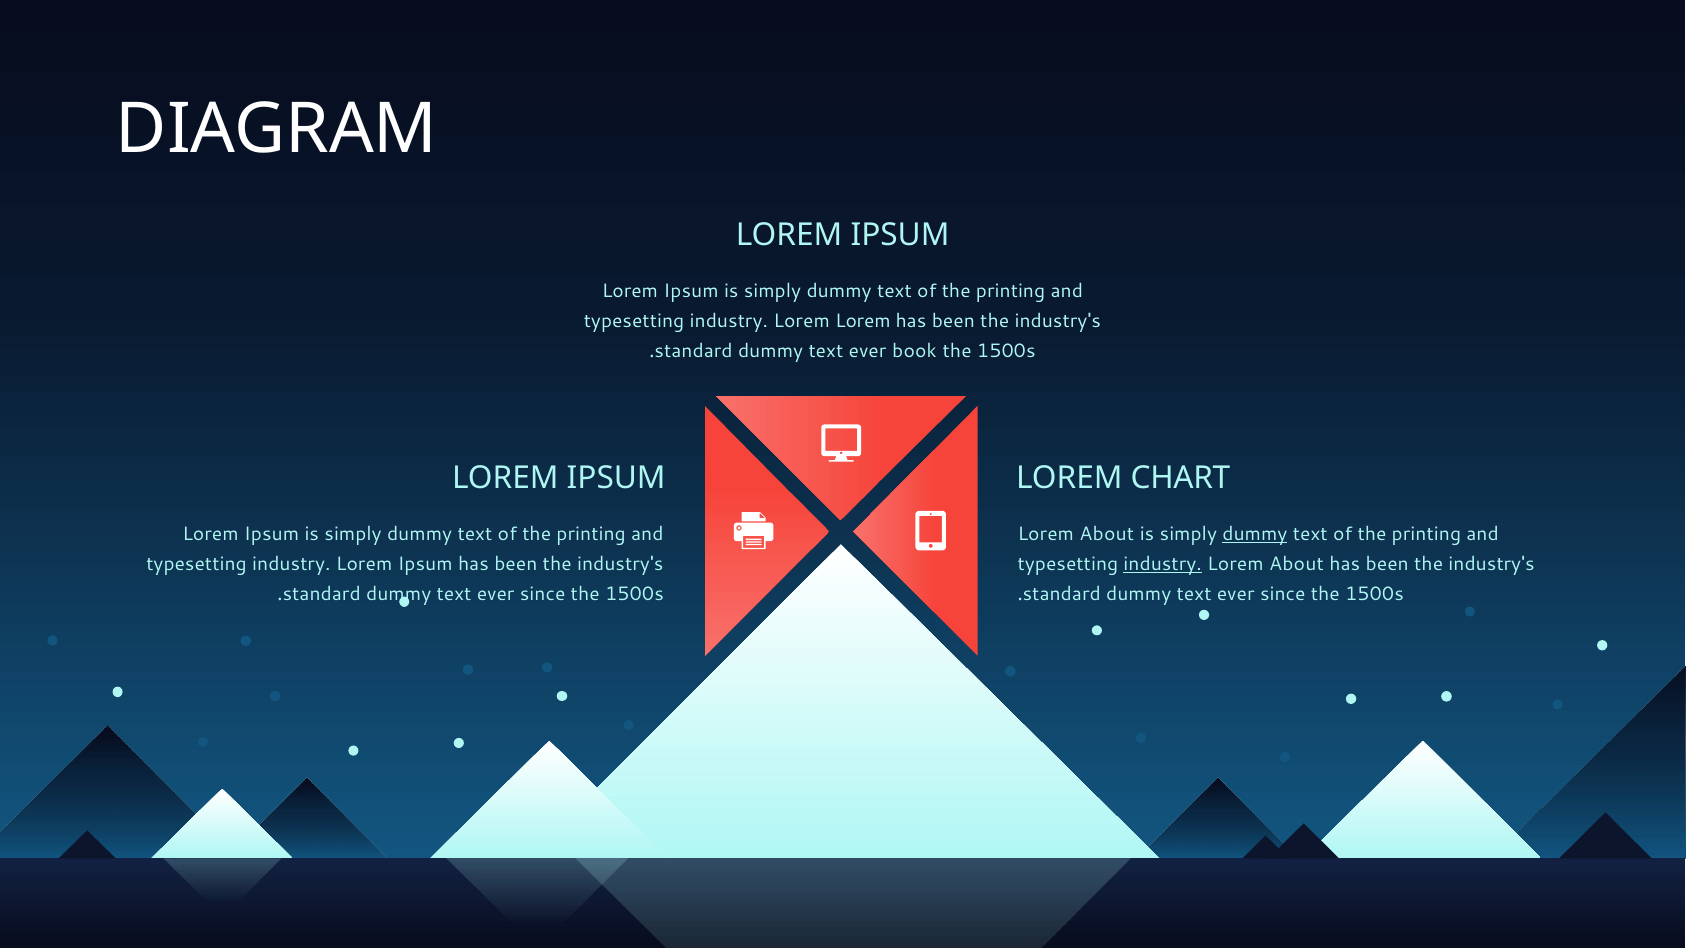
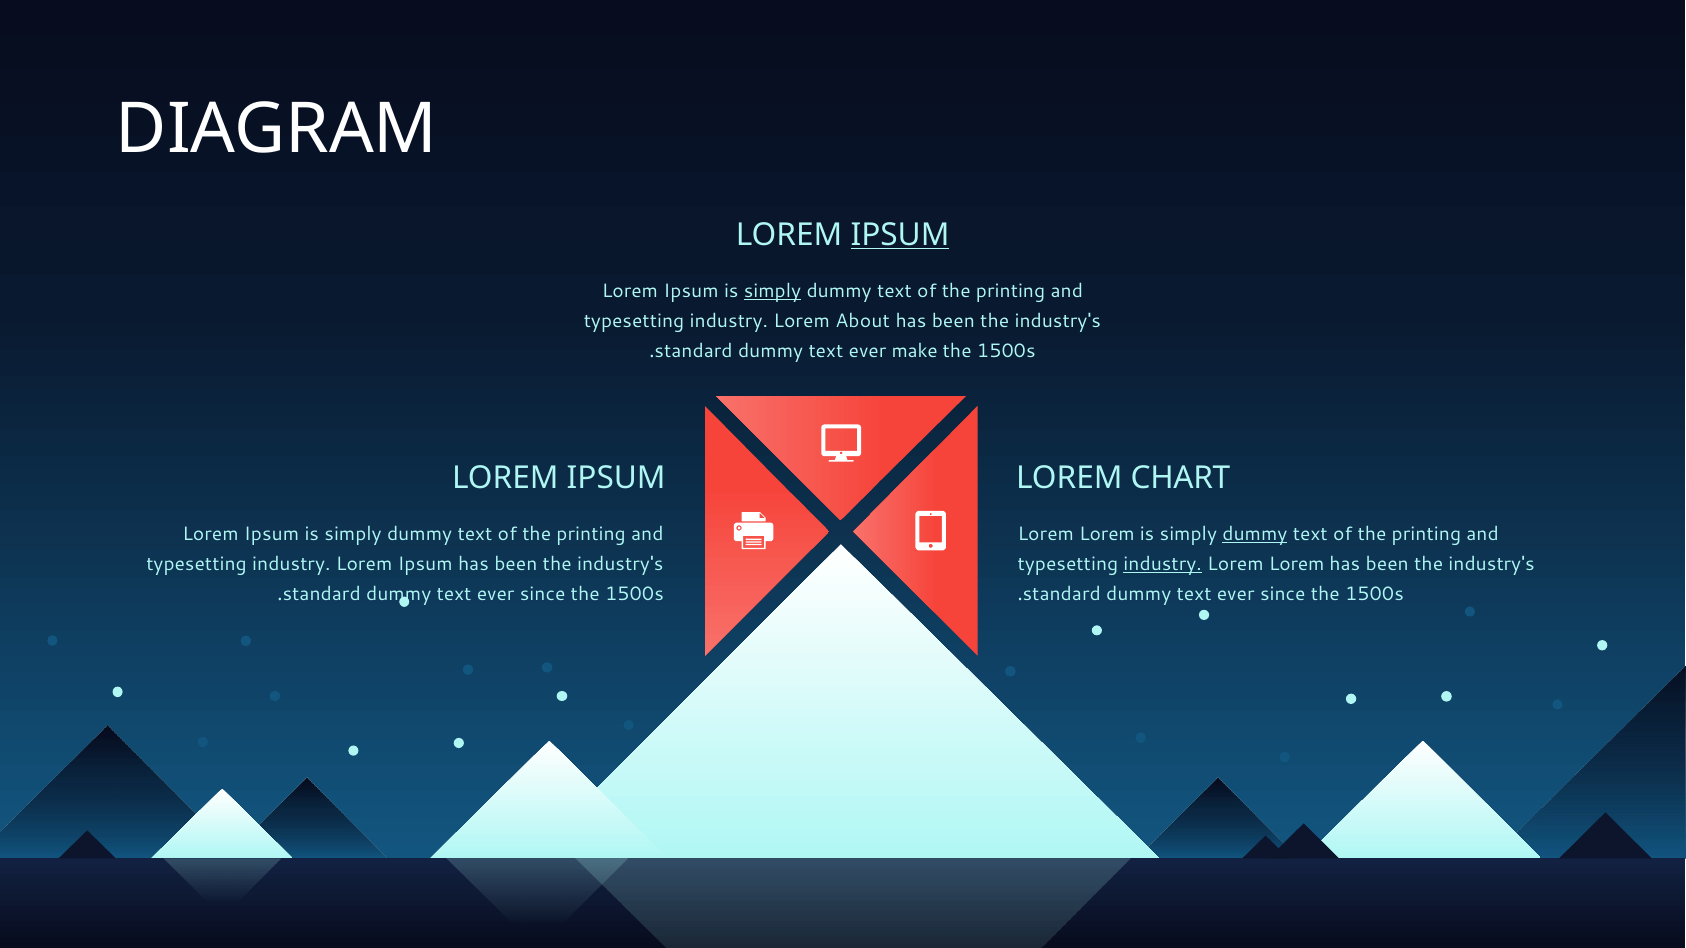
IPSUM at (900, 235) underline: none -> present
simply at (773, 291) underline: none -> present
Lorem Lorem: Lorem -> About
book: book -> make
About at (1107, 534): About -> Lorem
About at (1296, 564): About -> Lorem
